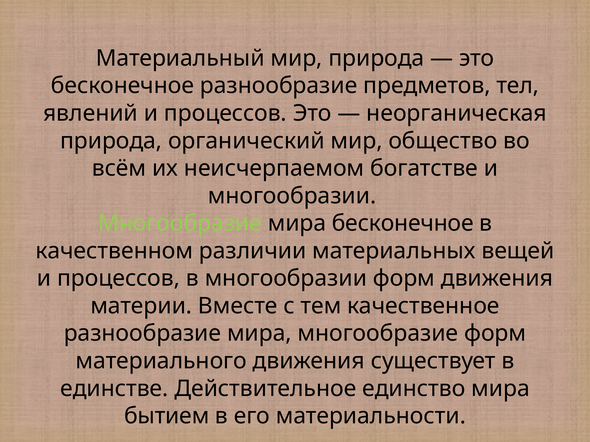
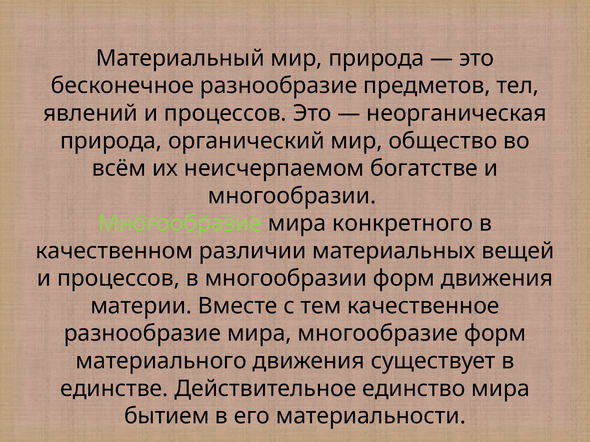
мира бесконечное: бесконечное -> конкретного
